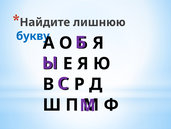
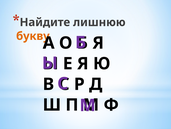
букву colour: blue -> orange
